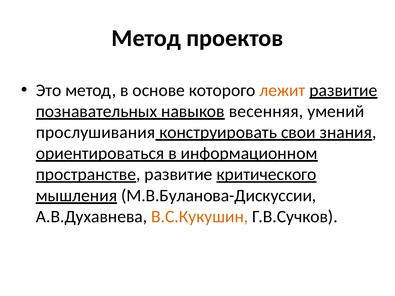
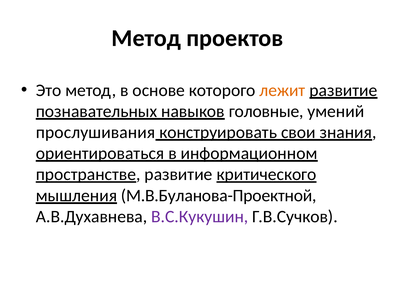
весенняя: весенняя -> головные
М.В.Буланова-Дискуссии: М.В.Буланова-Дискуссии -> М.В.Буланова-Проектной
В.С.Кукушин colour: orange -> purple
